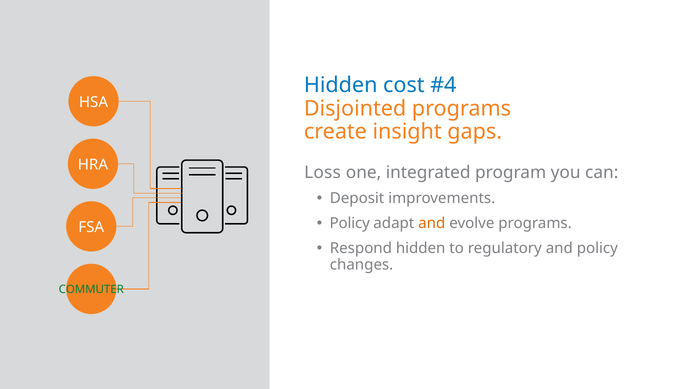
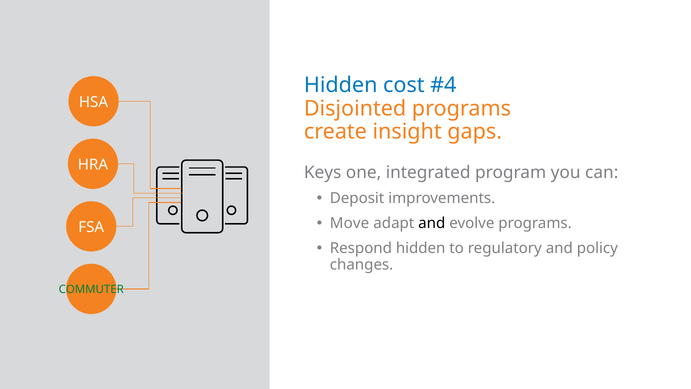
Loss: Loss -> Keys
Policy at (350, 223): Policy -> Move
and at (432, 223) colour: orange -> black
